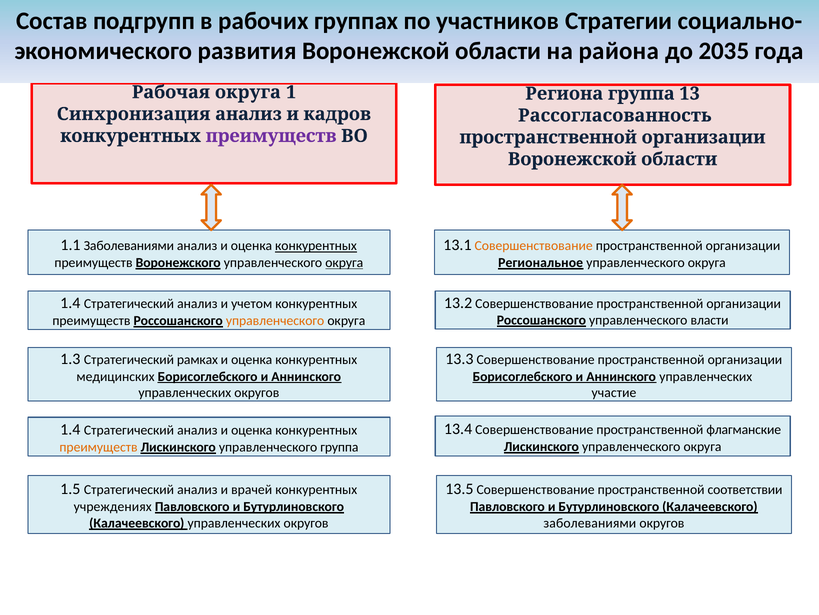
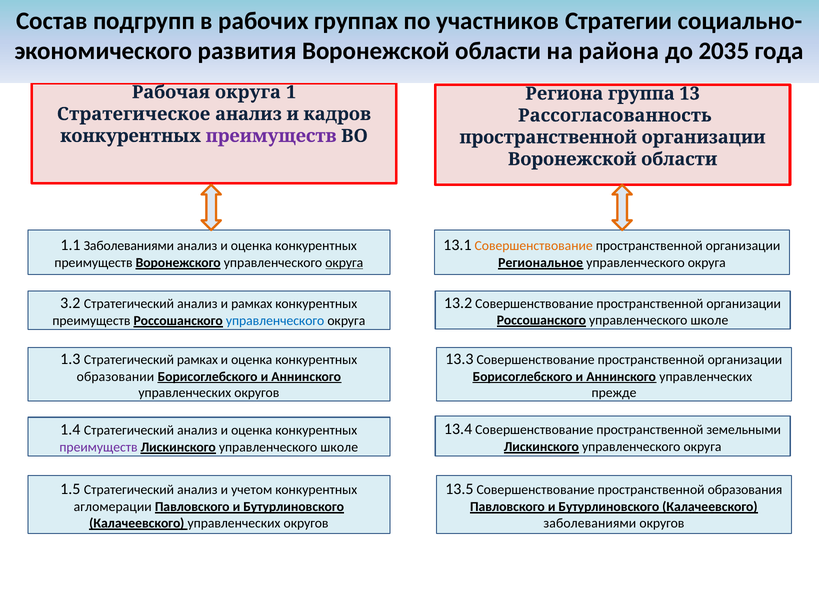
Синхронизация: Синхронизация -> Стратегическое
конкурентных at (316, 246) underline: present -> none
1.4 at (70, 303): 1.4 -> 3.2
и учетом: учетом -> рамках
Россошанского управленческого власти: власти -> школе
управленческого at (275, 320) colour: orange -> blue
медицинских: медицинских -> образовании
участие: участие -> прежде
флагманские: флагманские -> земельными
преимуществ at (98, 447) colour: orange -> purple
Лискинского управленческого группа: группа -> школе
врачей: врачей -> учетом
соответствии: соответствии -> образования
учреждениях: учреждениях -> агломерации
